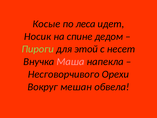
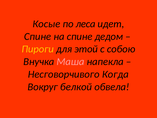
Носик at (38, 36): Носик -> Спине
Пироги colour: light green -> yellow
несет: несет -> собою
Орехи: Орехи -> Когда
мешан: мешан -> белкой
